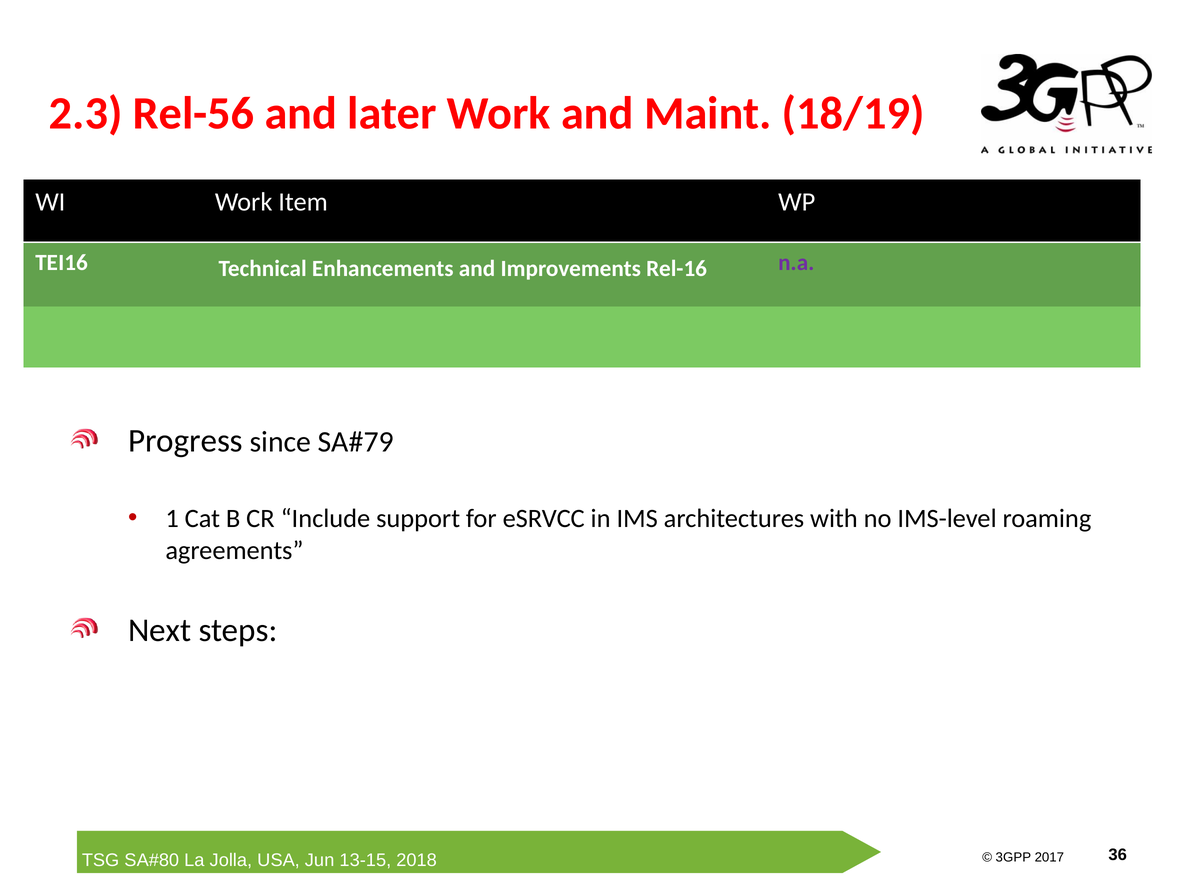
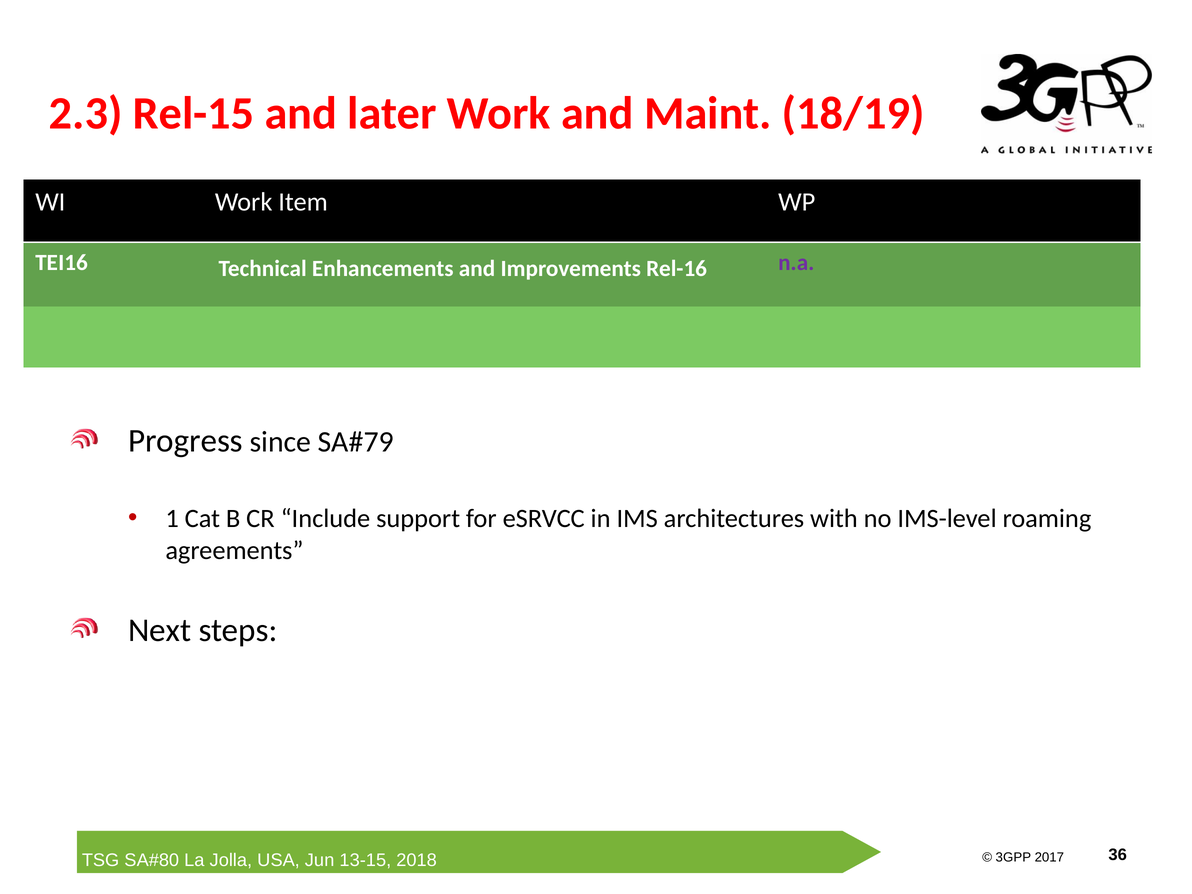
Rel-56: Rel-56 -> Rel-15
